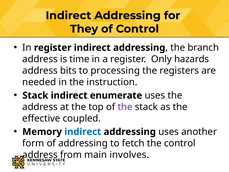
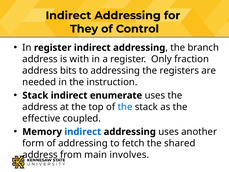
time: time -> with
hazards: hazards -> fraction
to processing: processing -> addressing
the at (125, 107) colour: purple -> blue
the control: control -> shared
